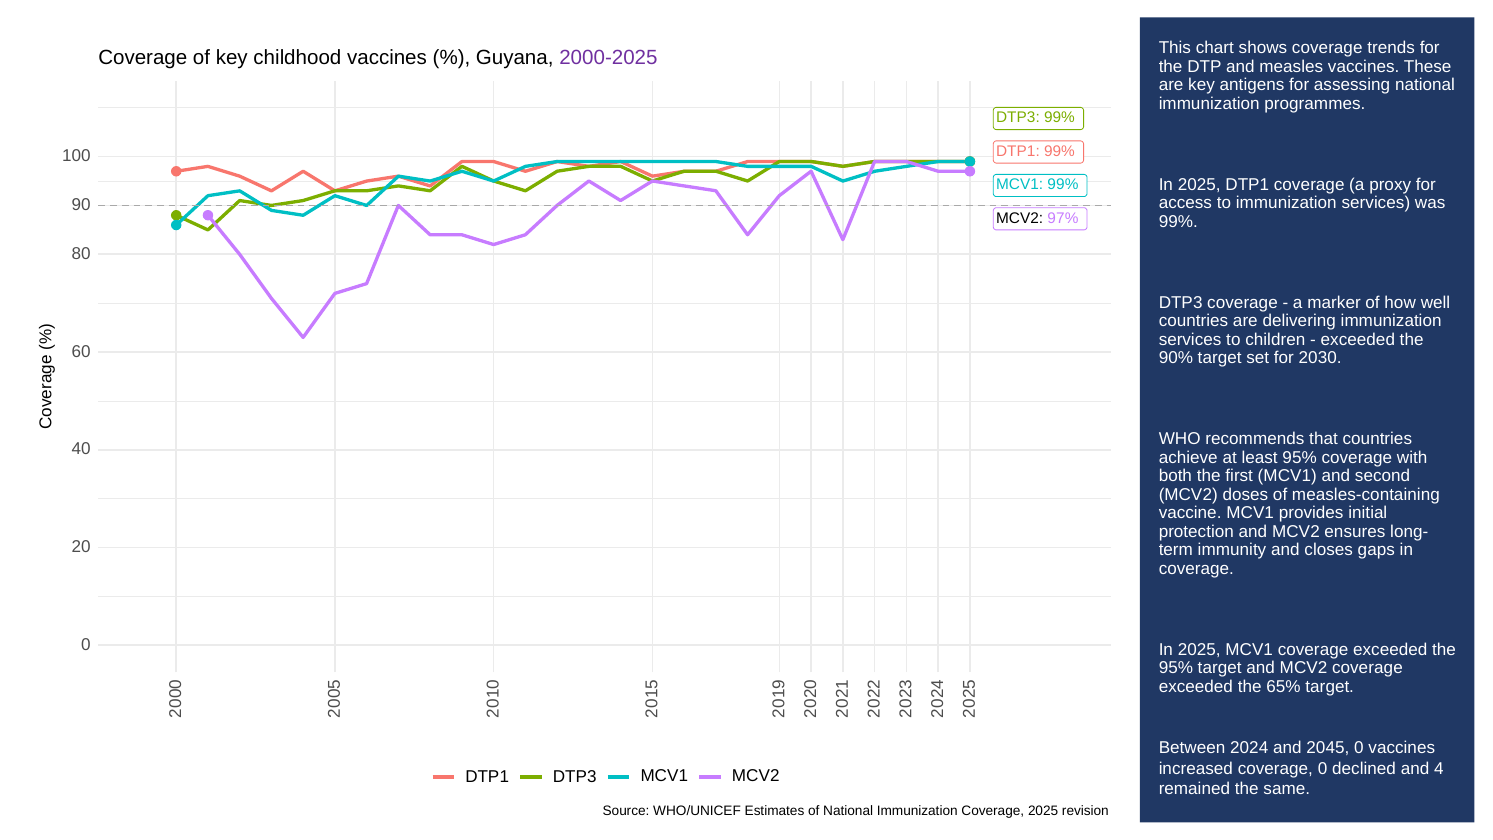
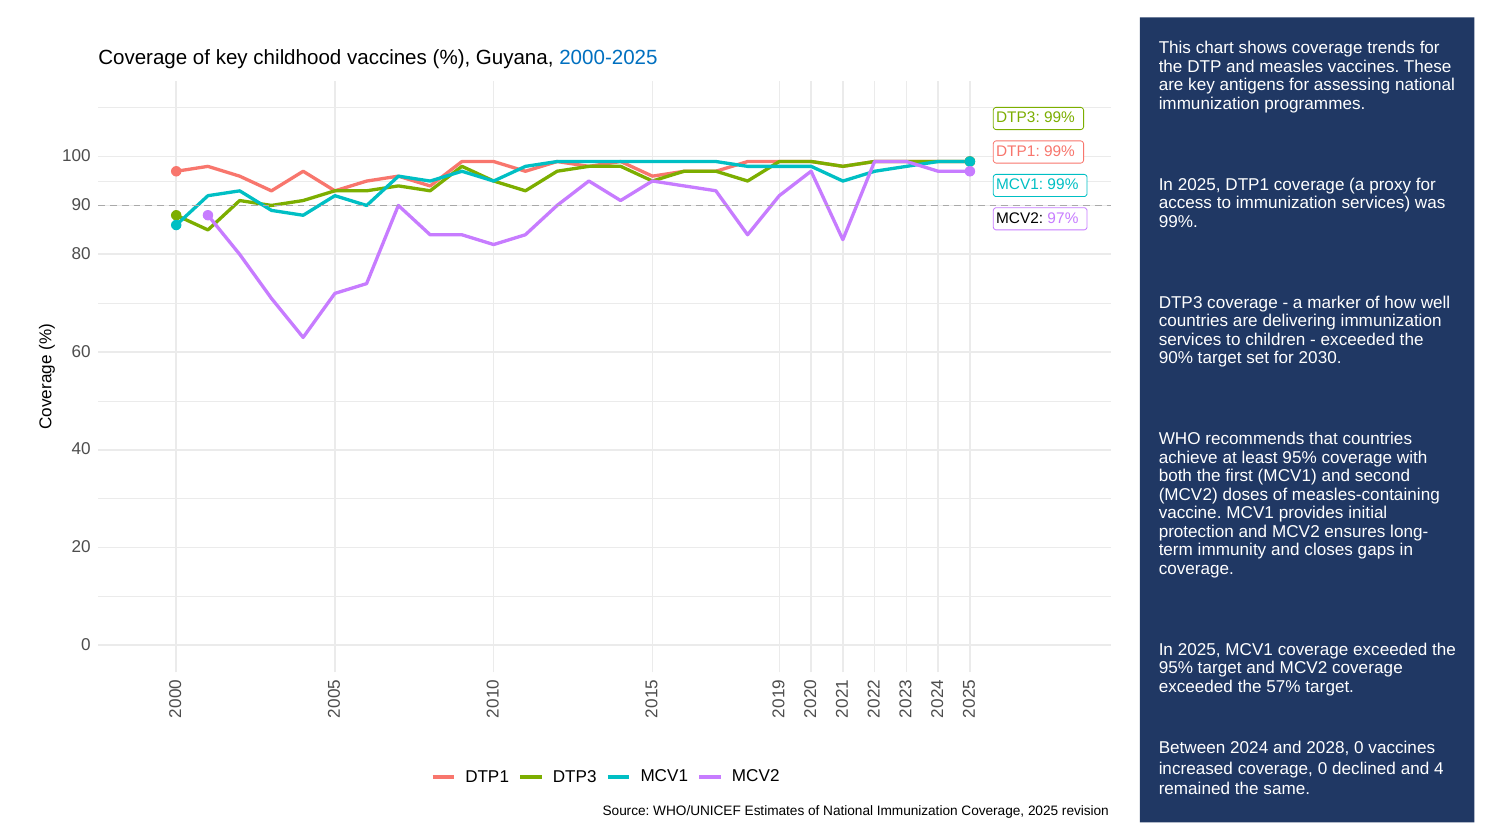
2000-2025 colour: purple -> blue
65%: 65% -> 57%
2045: 2045 -> 2028
